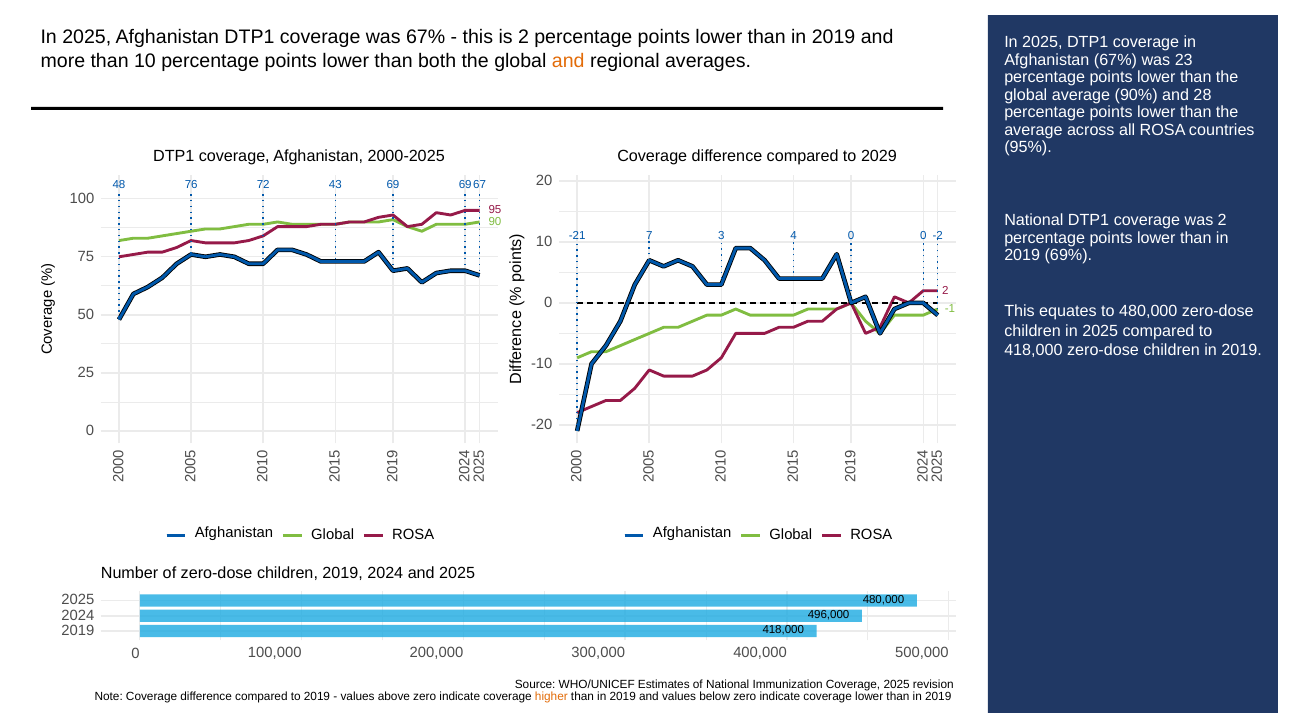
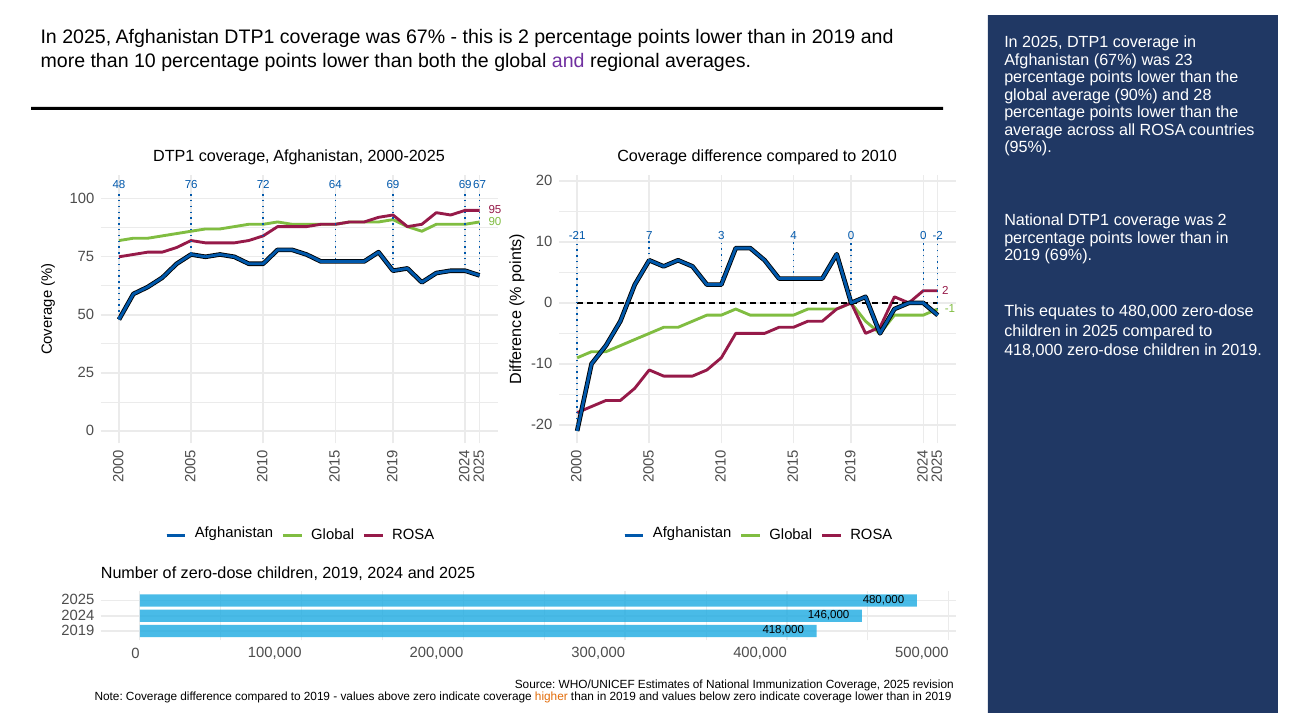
and at (568, 61) colour: orange -> purple
2029: 2029 -> 2010
43: 43 -> 64
496,000: 496,000 -> 146,000
